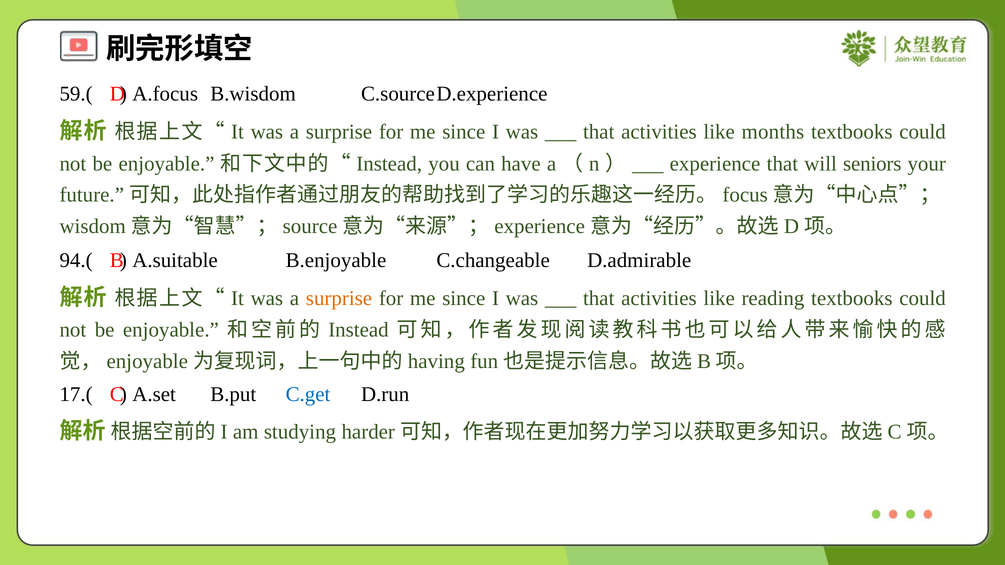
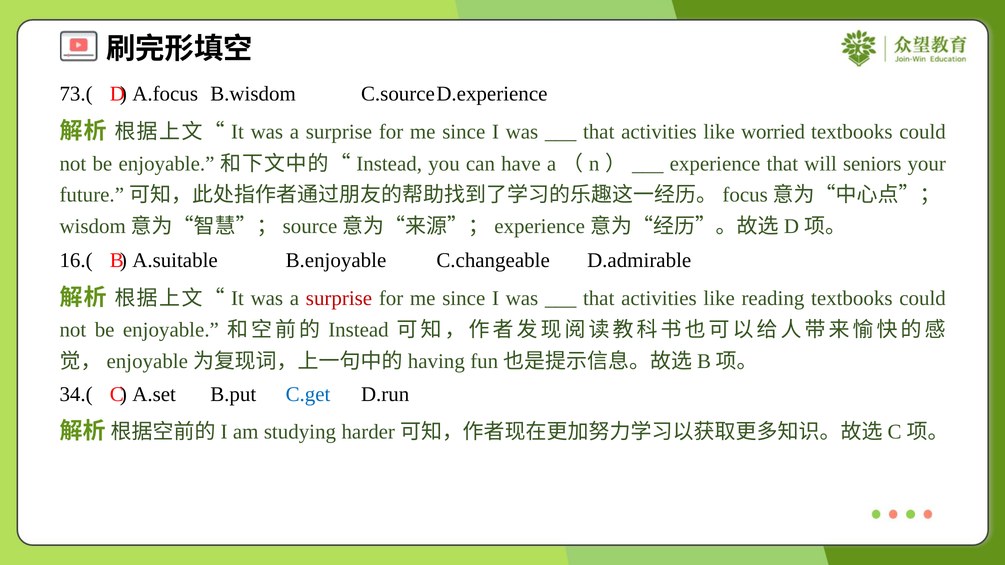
59.(: 59.( -> 73.(
months: months -> worried
94.(: 94.( -> 16.(
surprise at (339, 298) colour: orange -> red
17.(: 17.( -> 34.(
